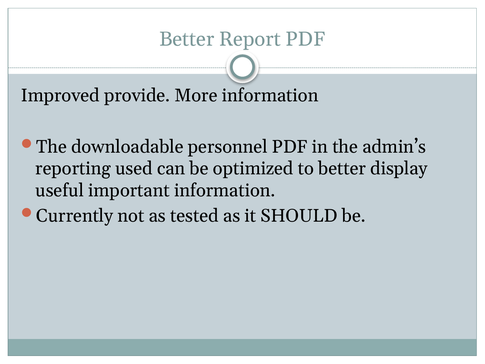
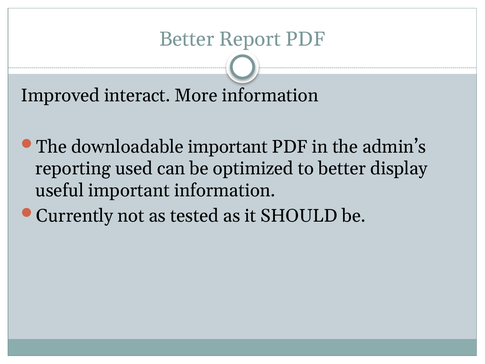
provide: provide -> interact
downloadable personnel: personnel -> important
